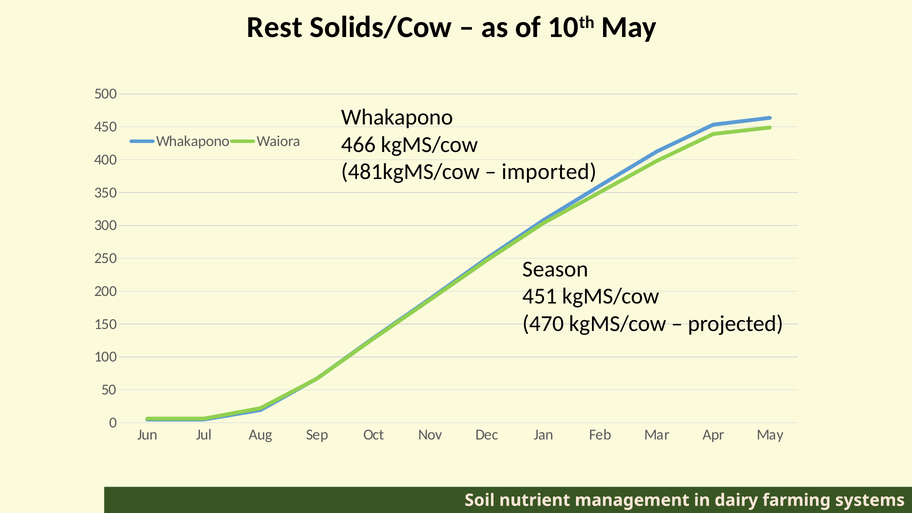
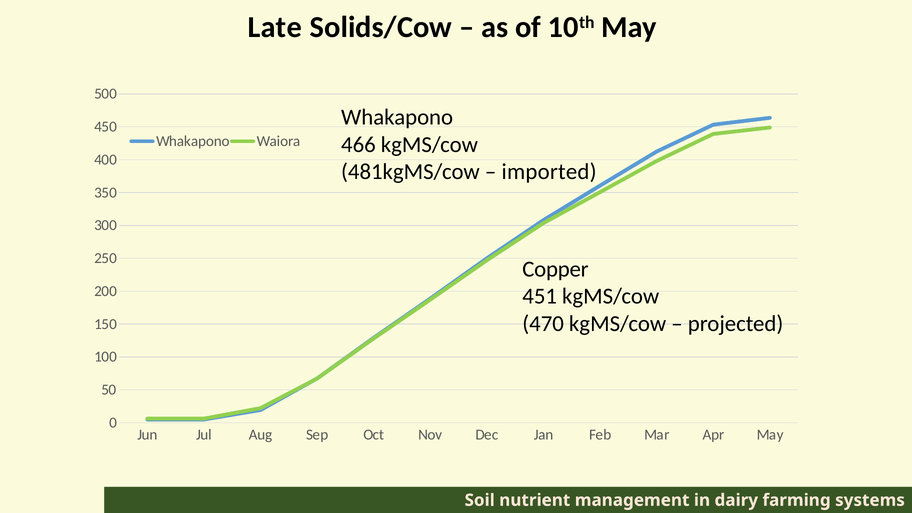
Rest: Rest -> Late
Season: Season -> Copper
